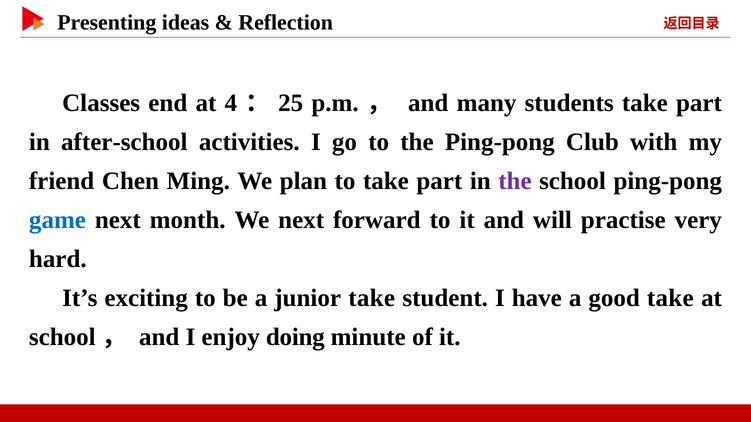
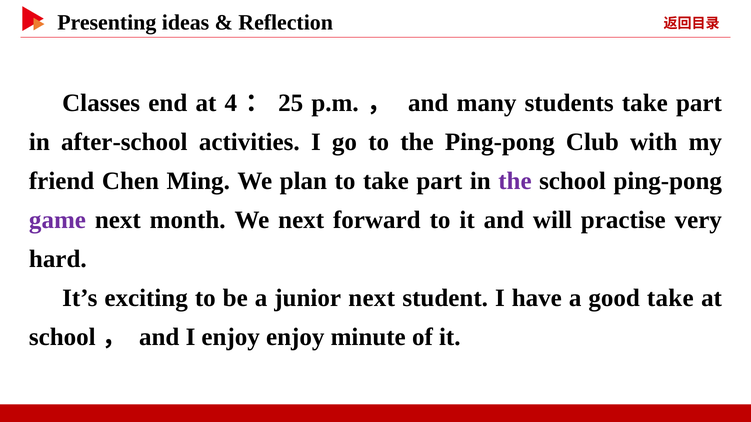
game colour: blue -> purple
junior take: take -> next
enjoy doing: doing -> enjoy
